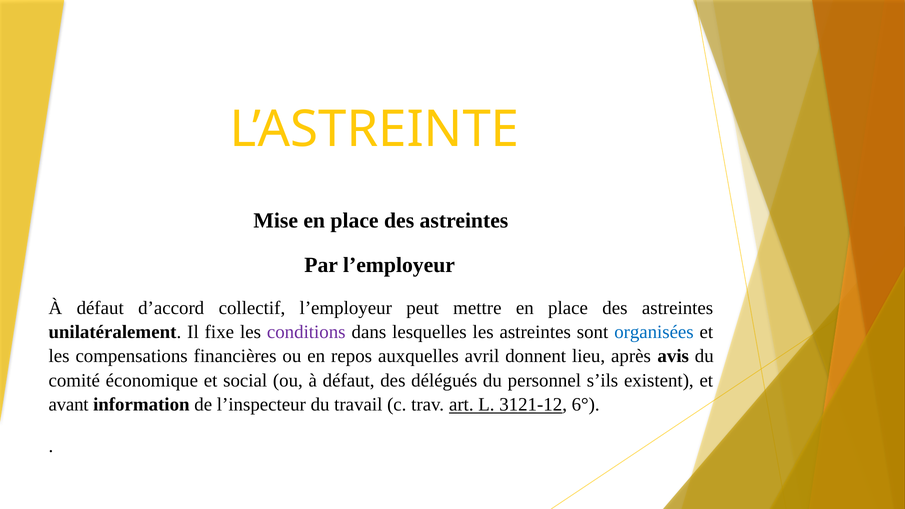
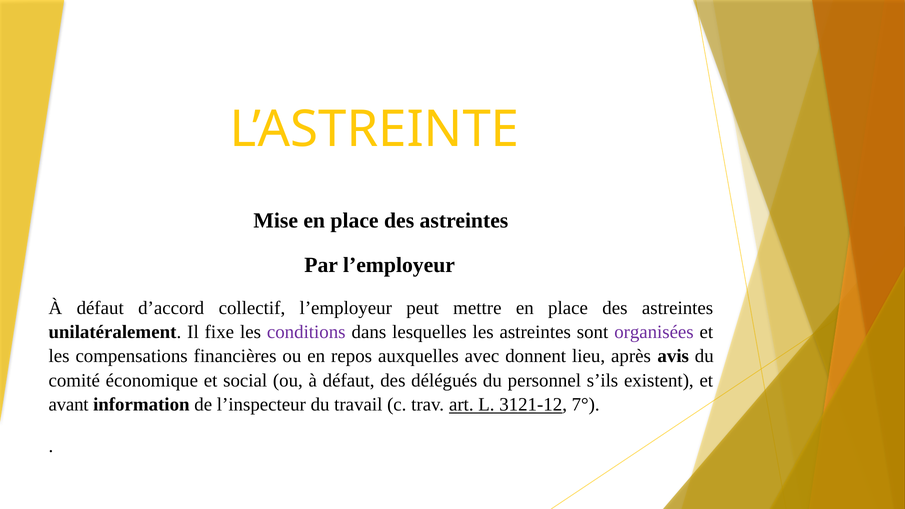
organisées colour: blue -> purple
avril: avril -> avec
6°: 6° -> 7°
